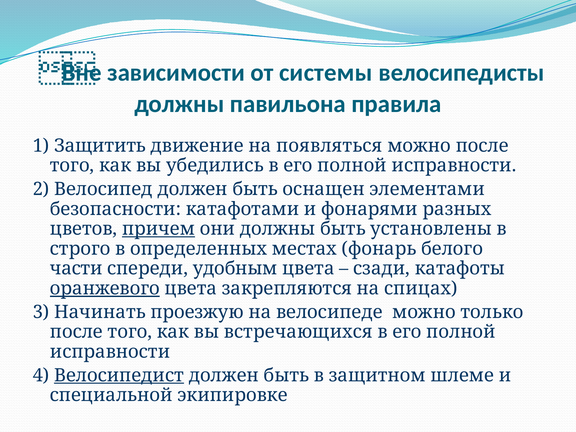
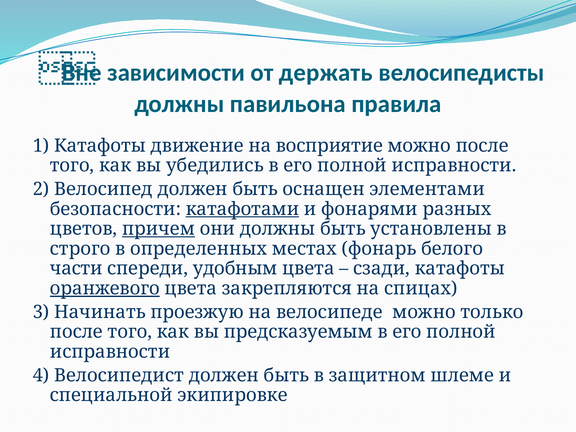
системы: системы -> держать
1 Защитить: Защитить -> Катафоты
появляться: появляться -> восприятие
катафотами underline: none -> present
встречающихся: встречающихся -> предсказуемым
Велосипедист underline: present -> none
